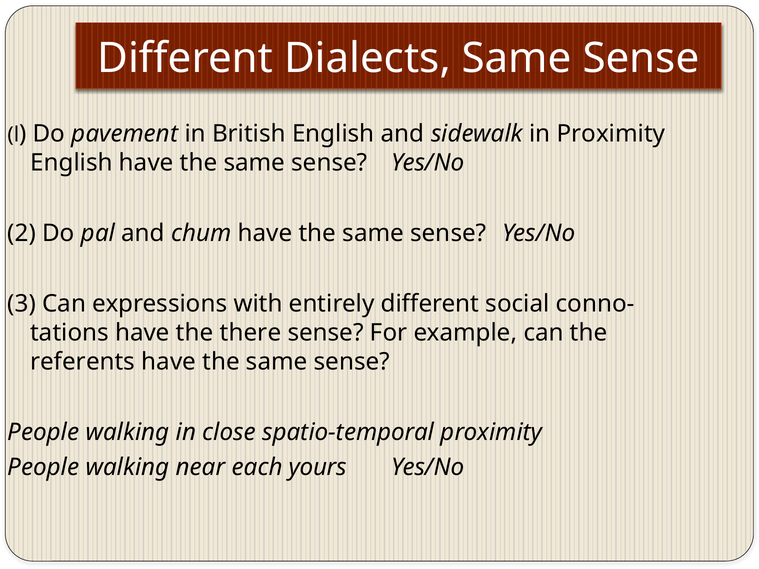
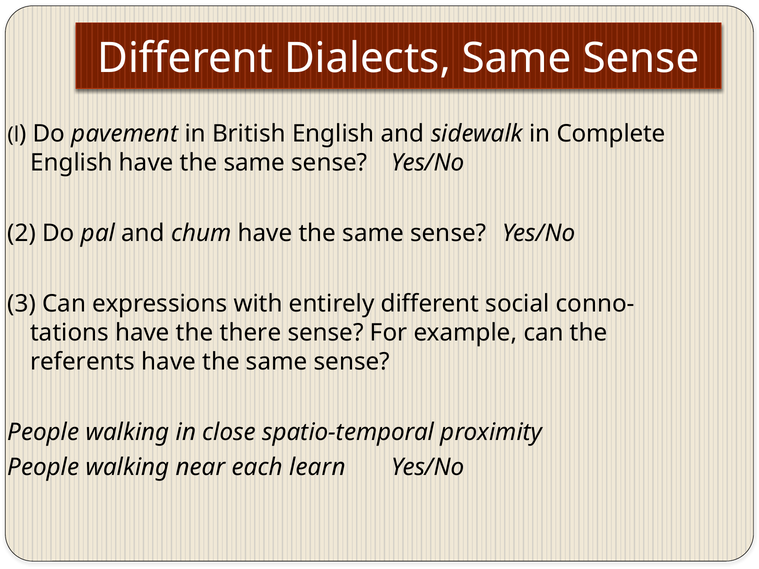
in Proximity: Proximity -> Complete
yours: yours -> learn
